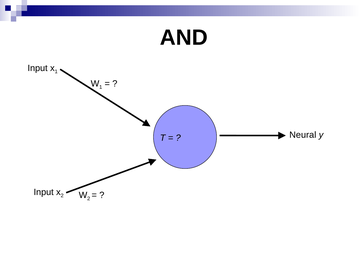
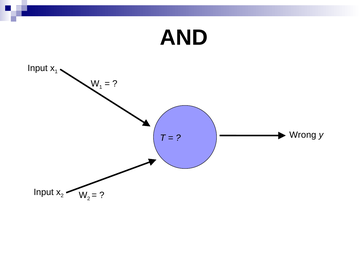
Neural: Neural -> Wrong
